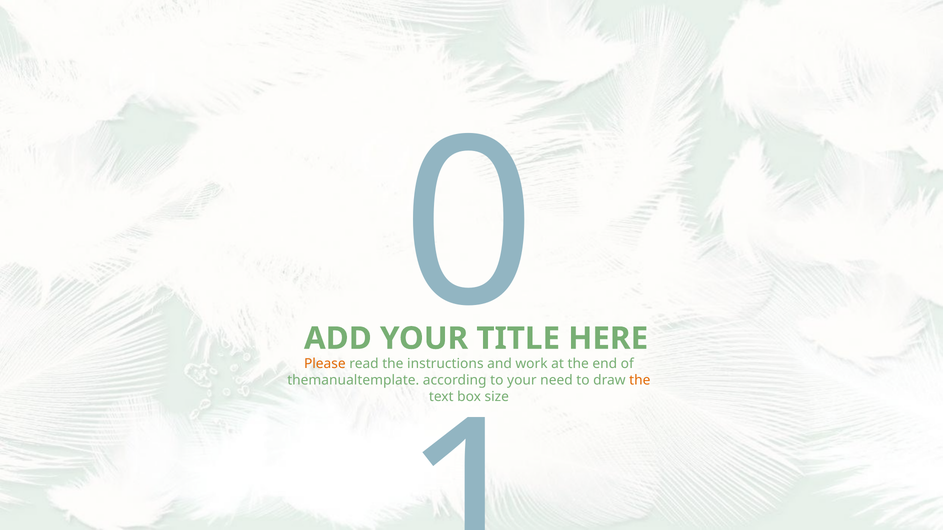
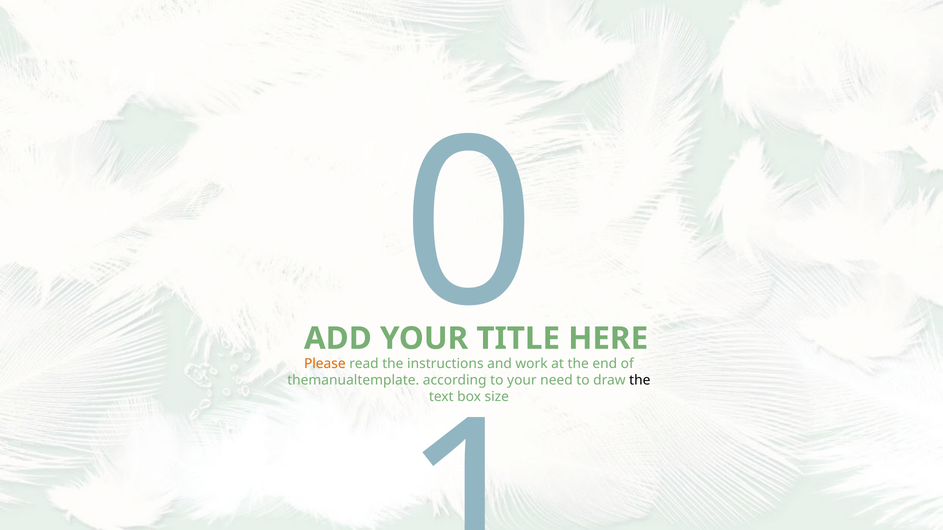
the at (640, 381) colour: orange -> black
